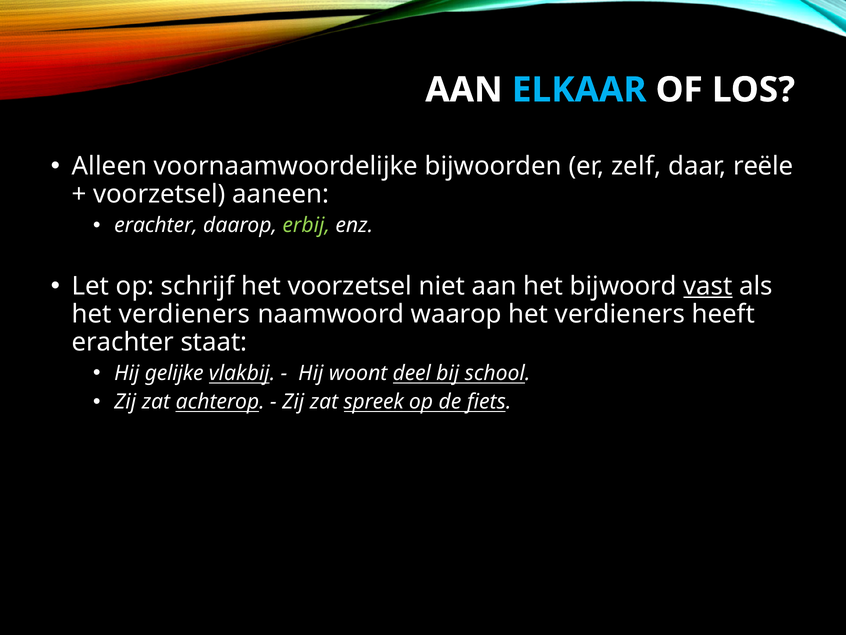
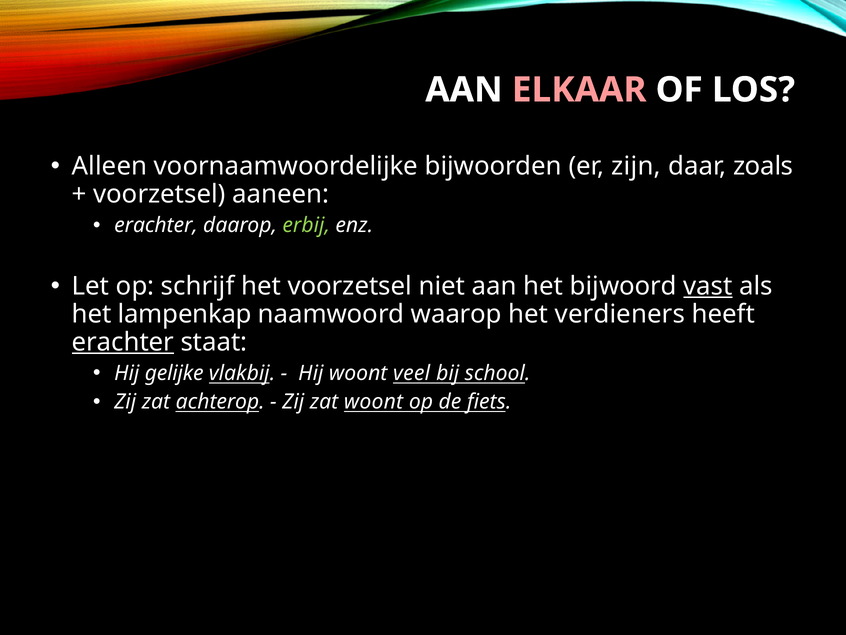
ELKAAR colour: light blue -> pink
zelf: zelf -> zijn
reële: reële -> zoals
verdieners at (185, 314): verdieners -> lampenkap
erachter at (123, 342) underline: none -> present
deel: deel -> veel
zat spreek: spreek -> woont
